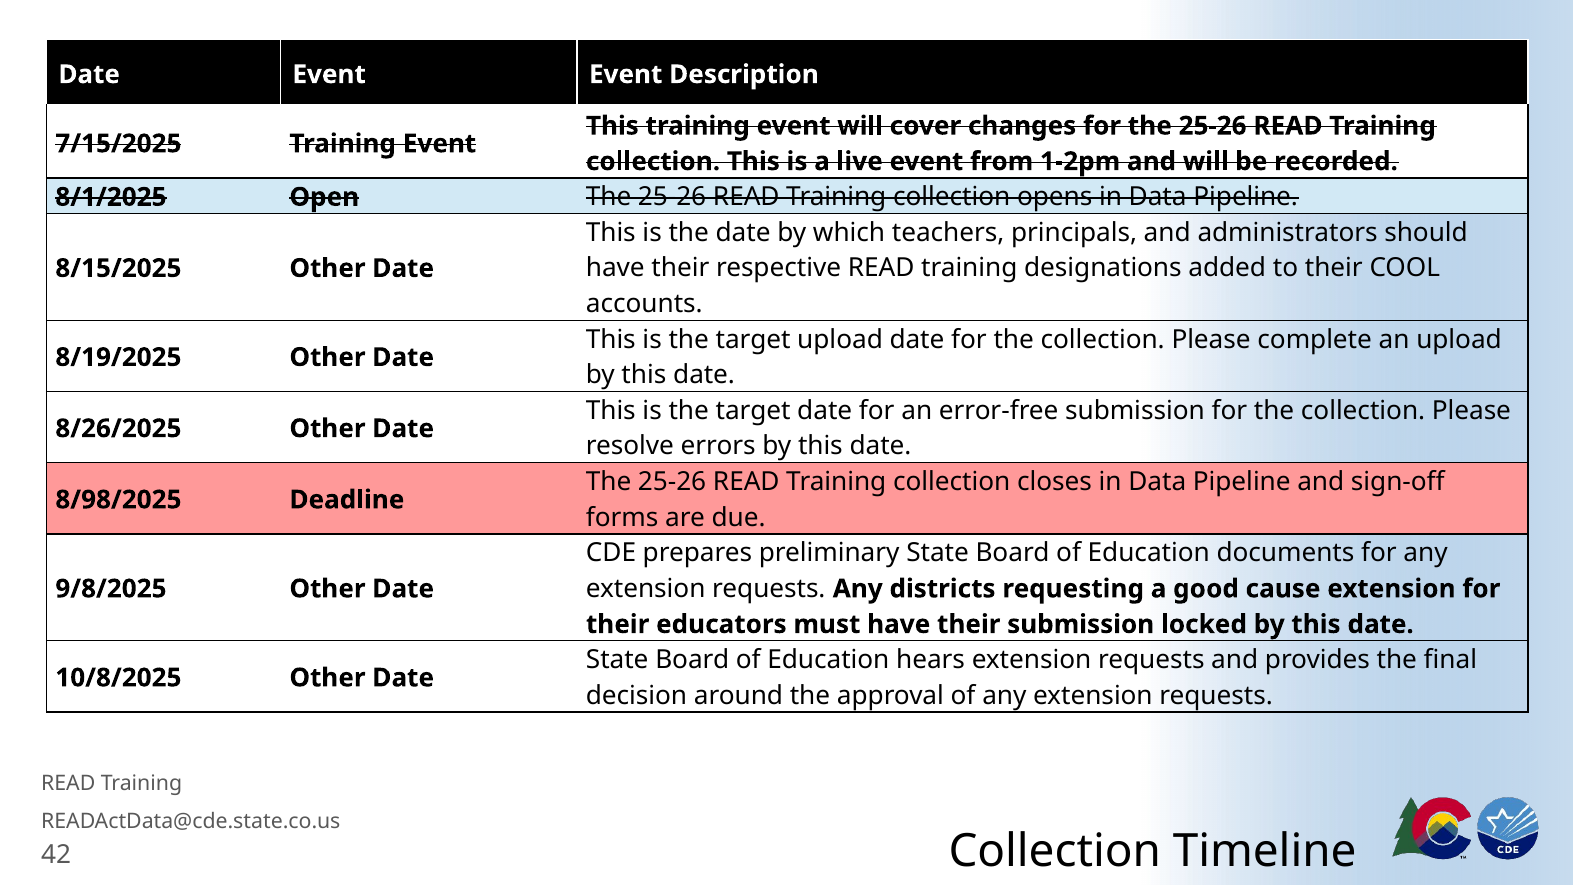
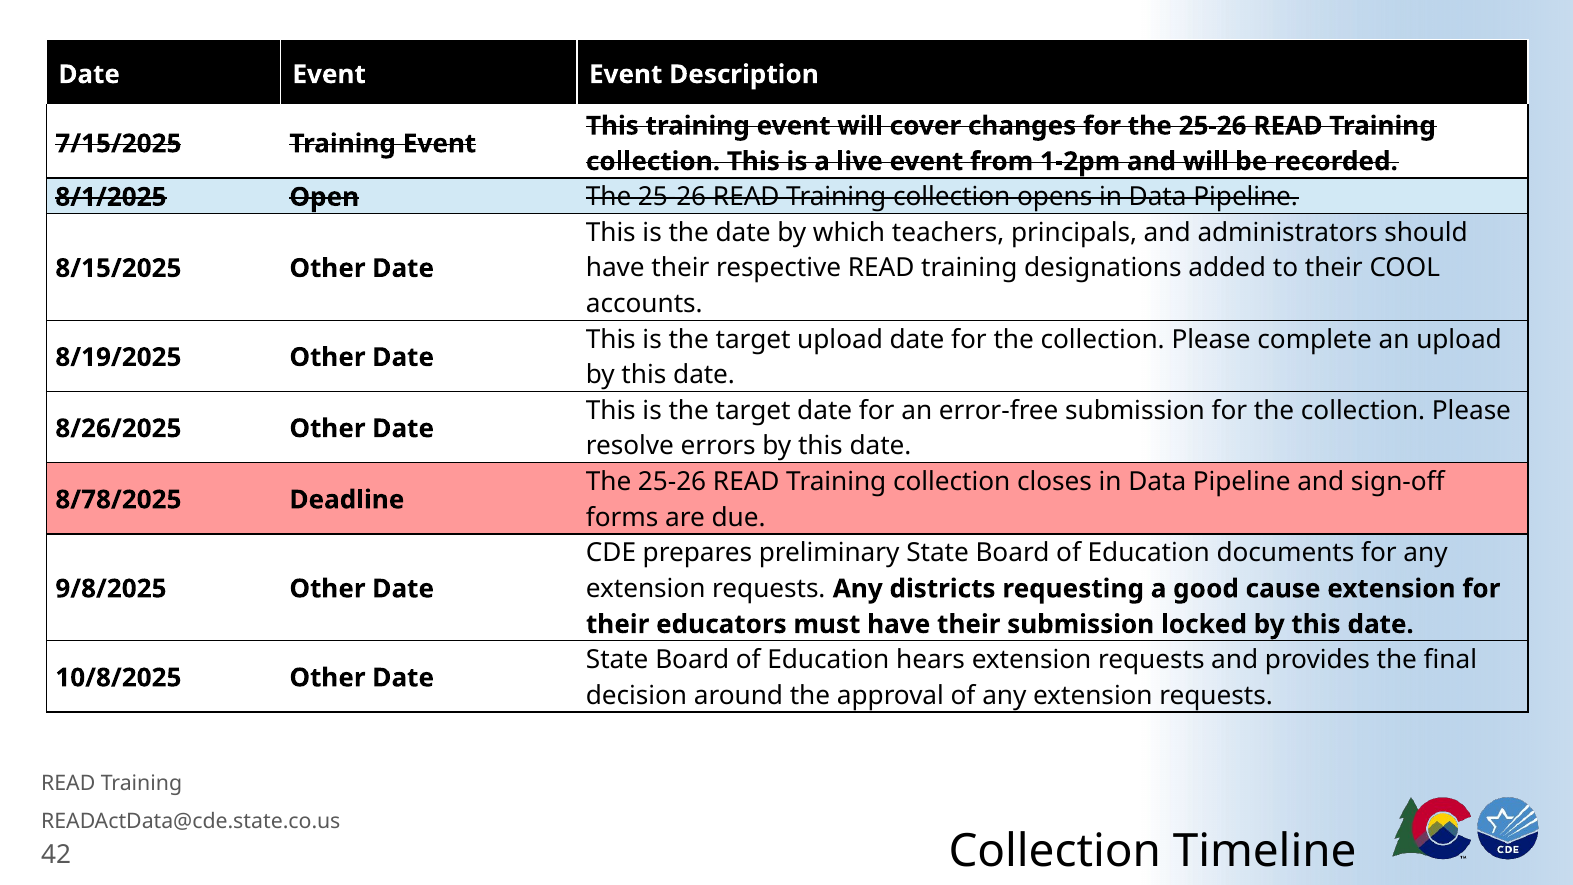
8/98/2025: 8/98/2025 -> 8/78/2025
